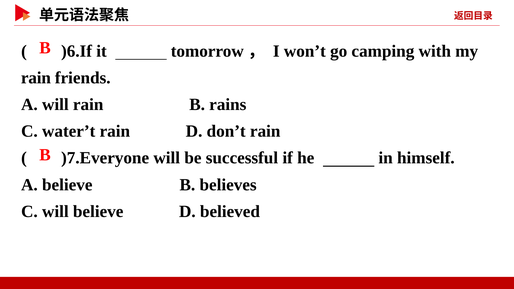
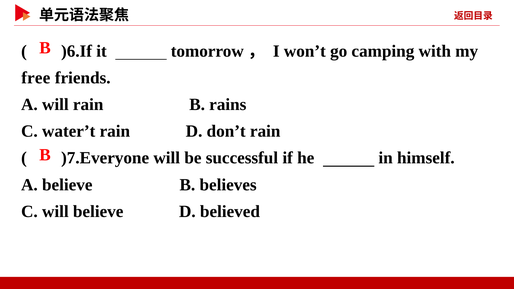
rain at (36, 78): rain -> free
